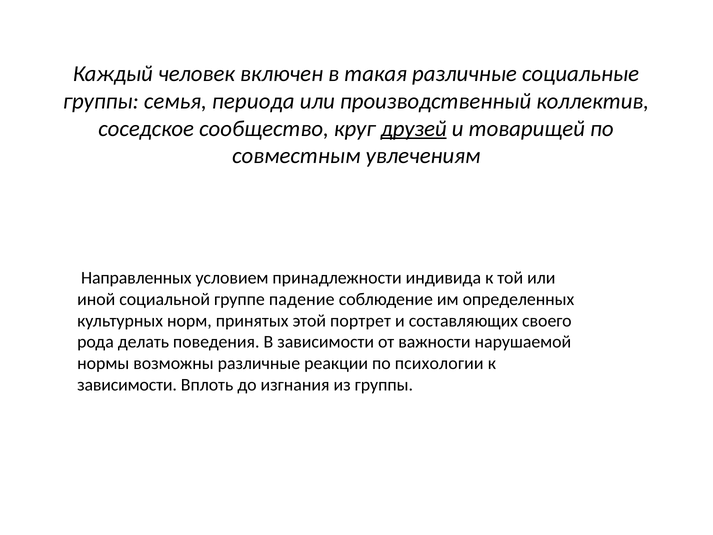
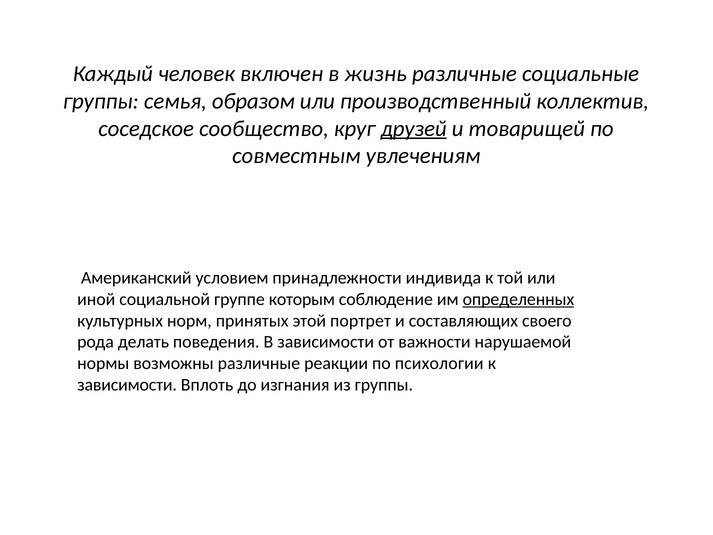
такая: такая -> жизнь
периода: периода -> образом
Направленных: Направленных -> Американский
падение: падение -> которым
определенных underline: none -> present
